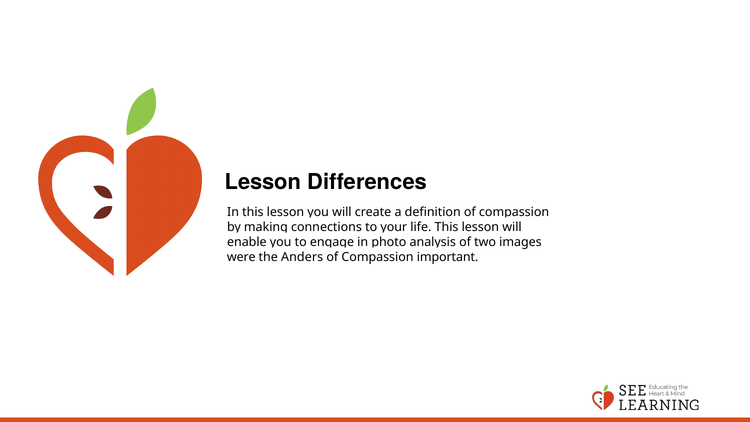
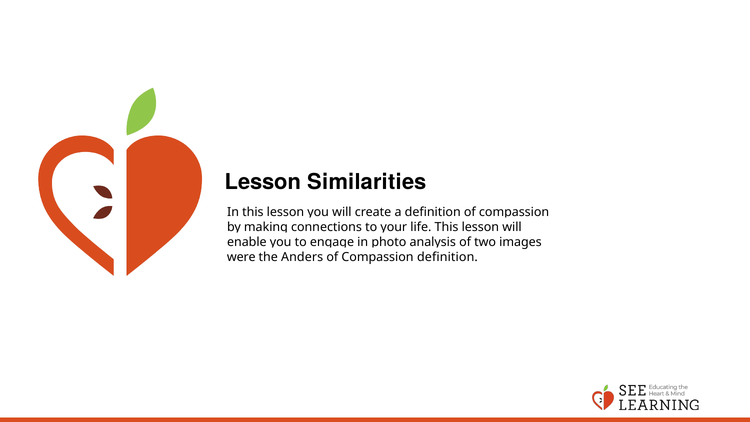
Differences: Differences -> Similarities
Compassion important: important -> definition
